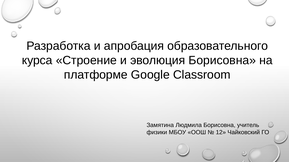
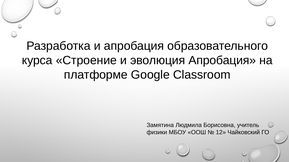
эволюция Борисовна: Борисовна -> Апробация
